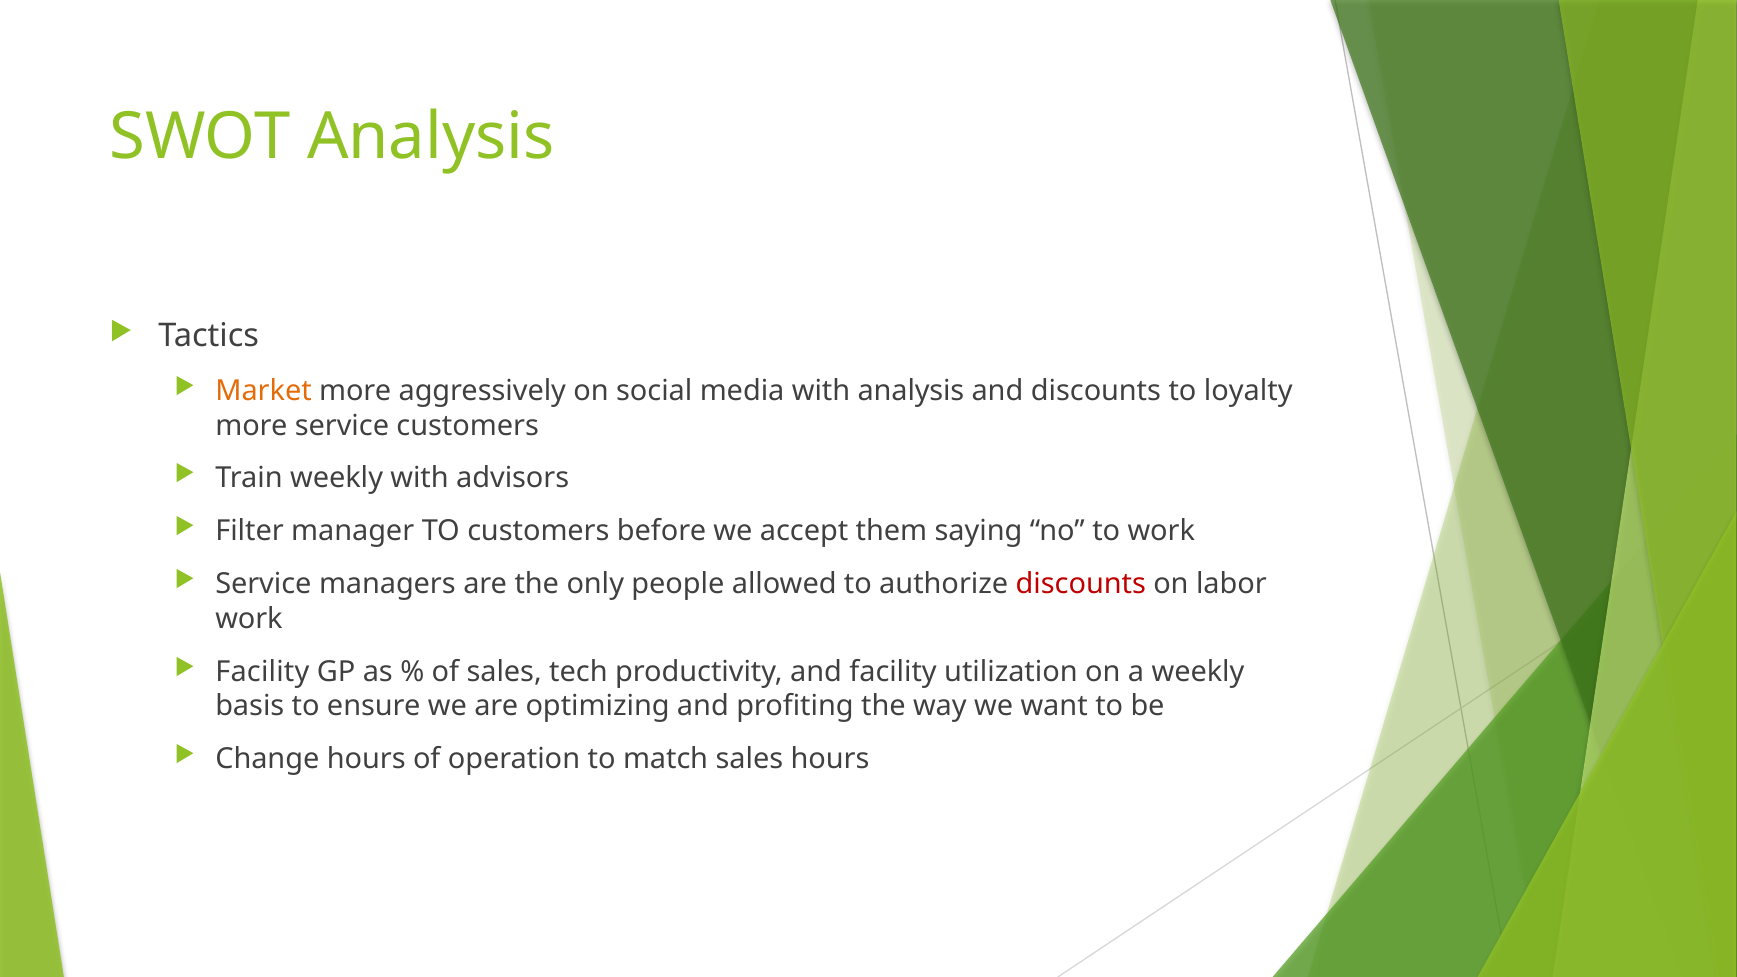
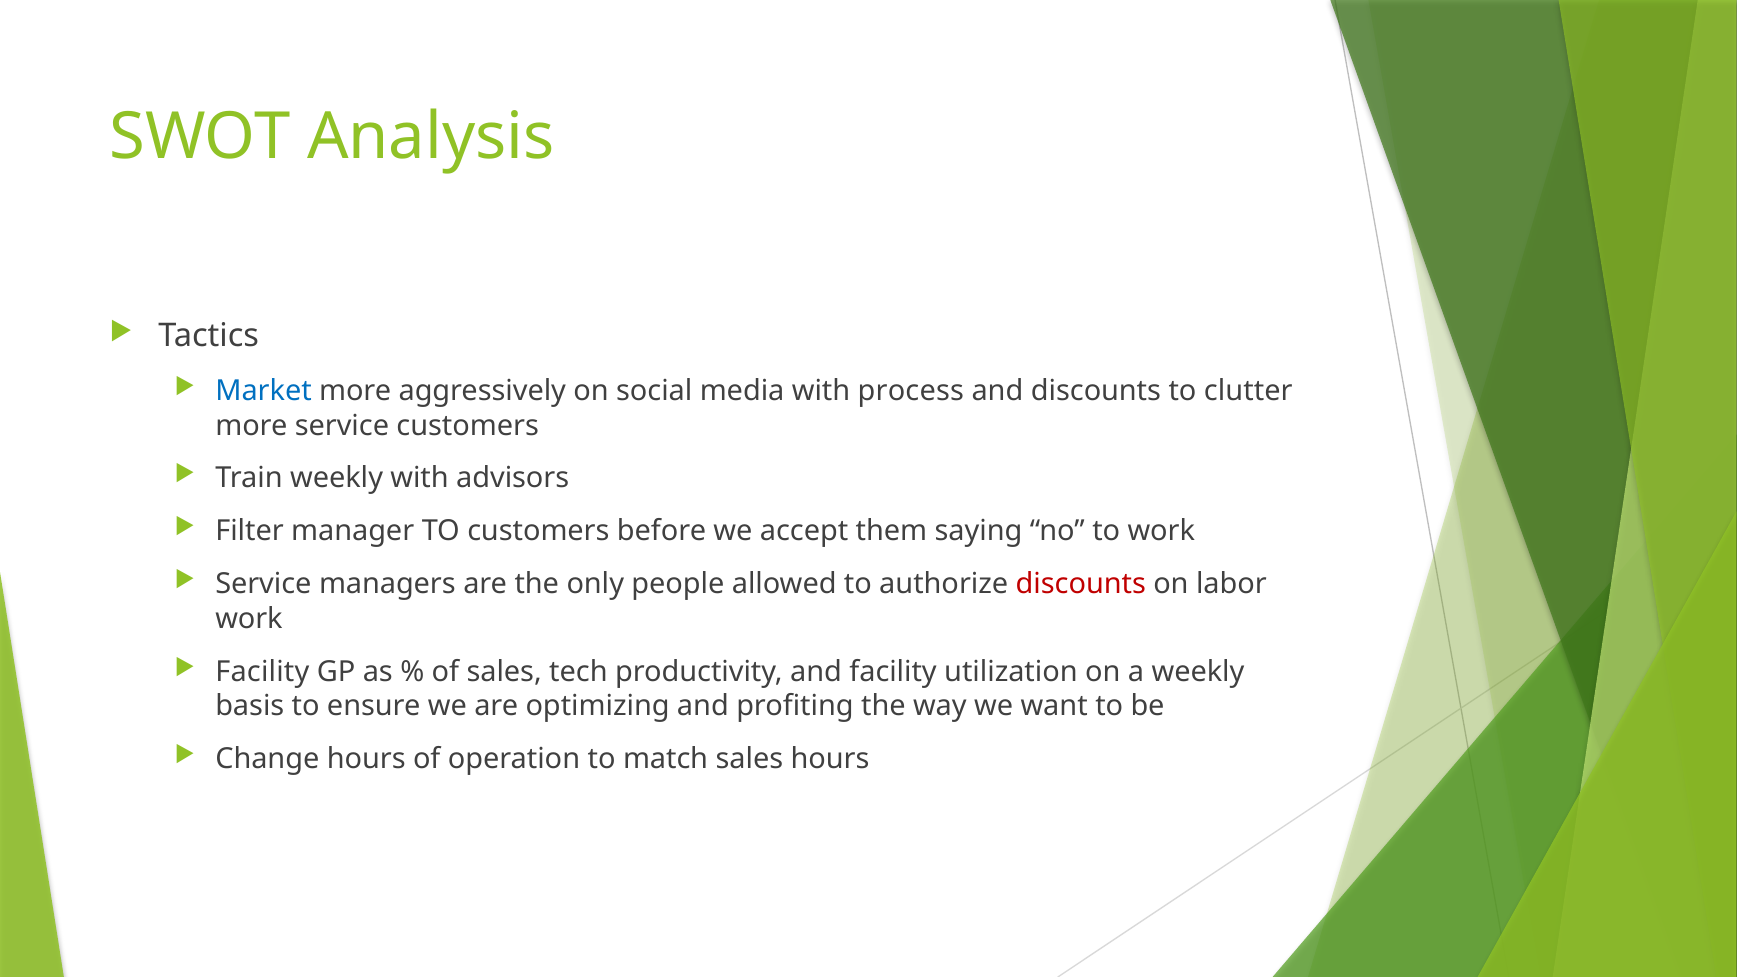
Market colour: orange -> blue
with analysis: analysis -> process
loyalty: loyalty -> clutter
